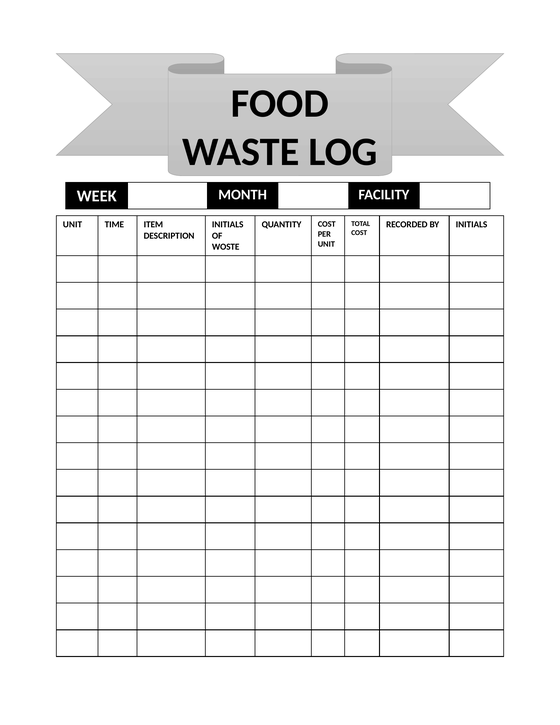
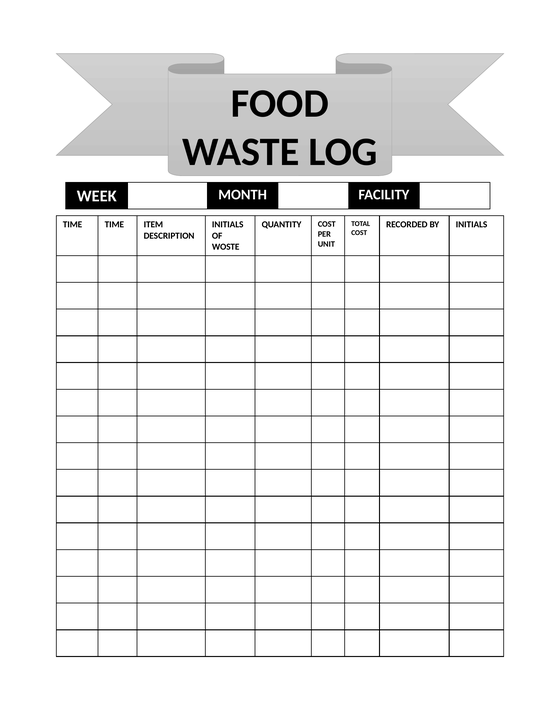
UNIT at (72, 225): UNIT -> TIME
